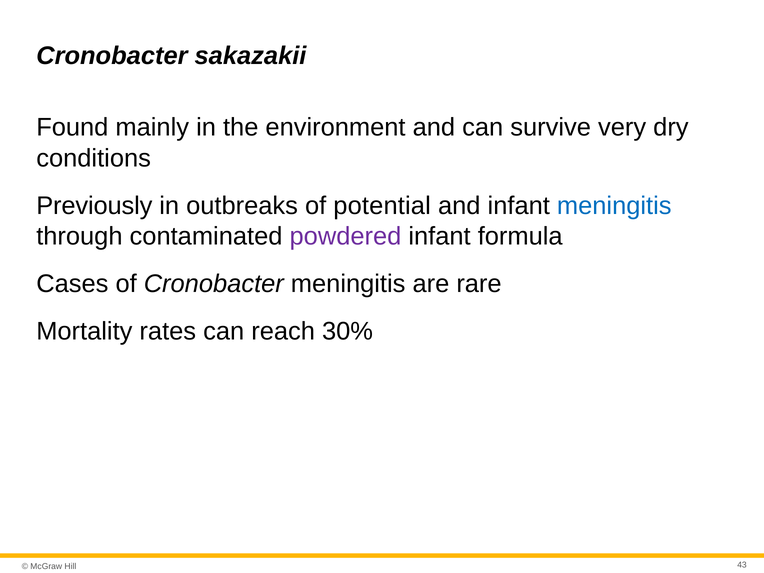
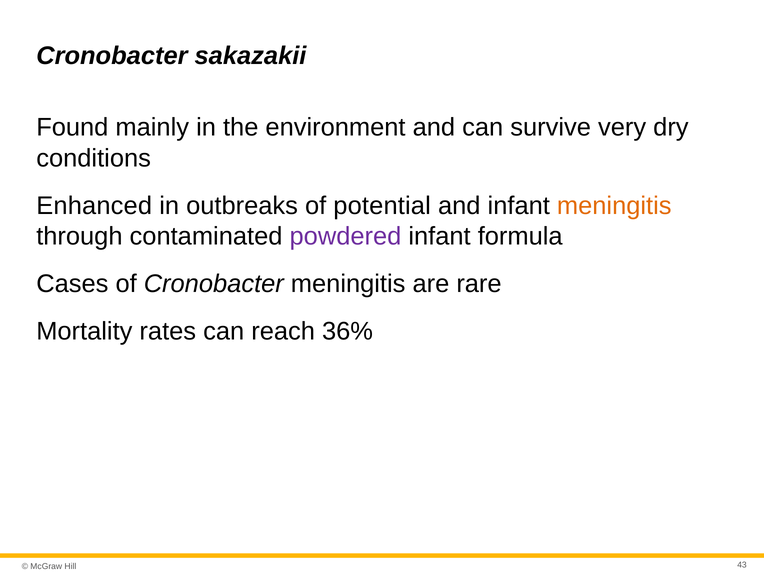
Previously: Previously -> Enhanced
meningitis at (614, 206) colour: blue -> orange
30%: 30% -> 36%
